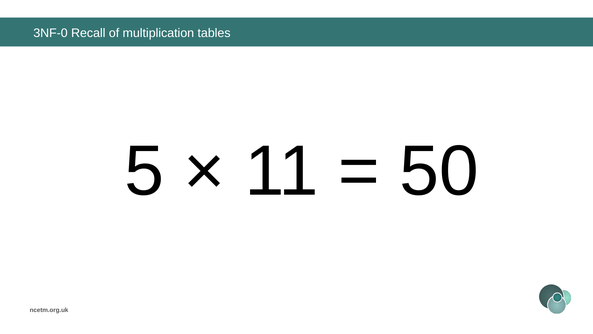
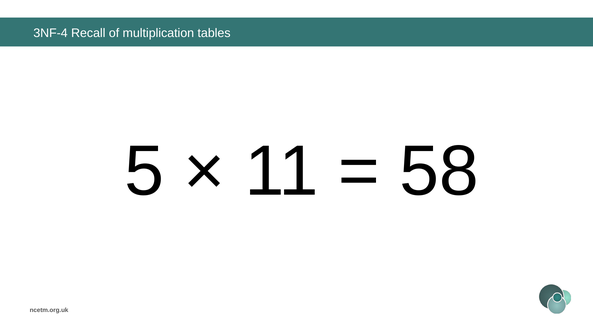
3NF-0: 3NF-0 -> 3NF-4
50: 50 -> 58
